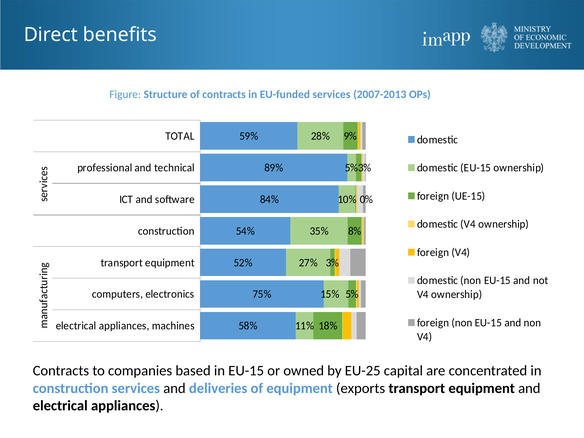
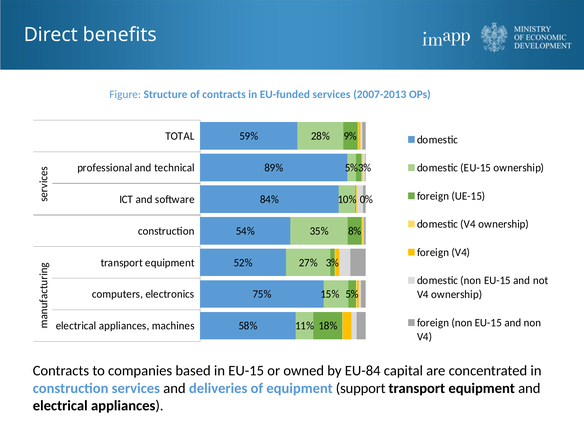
EU-25: EU-25 -> EU-84
exports: exports -> support
